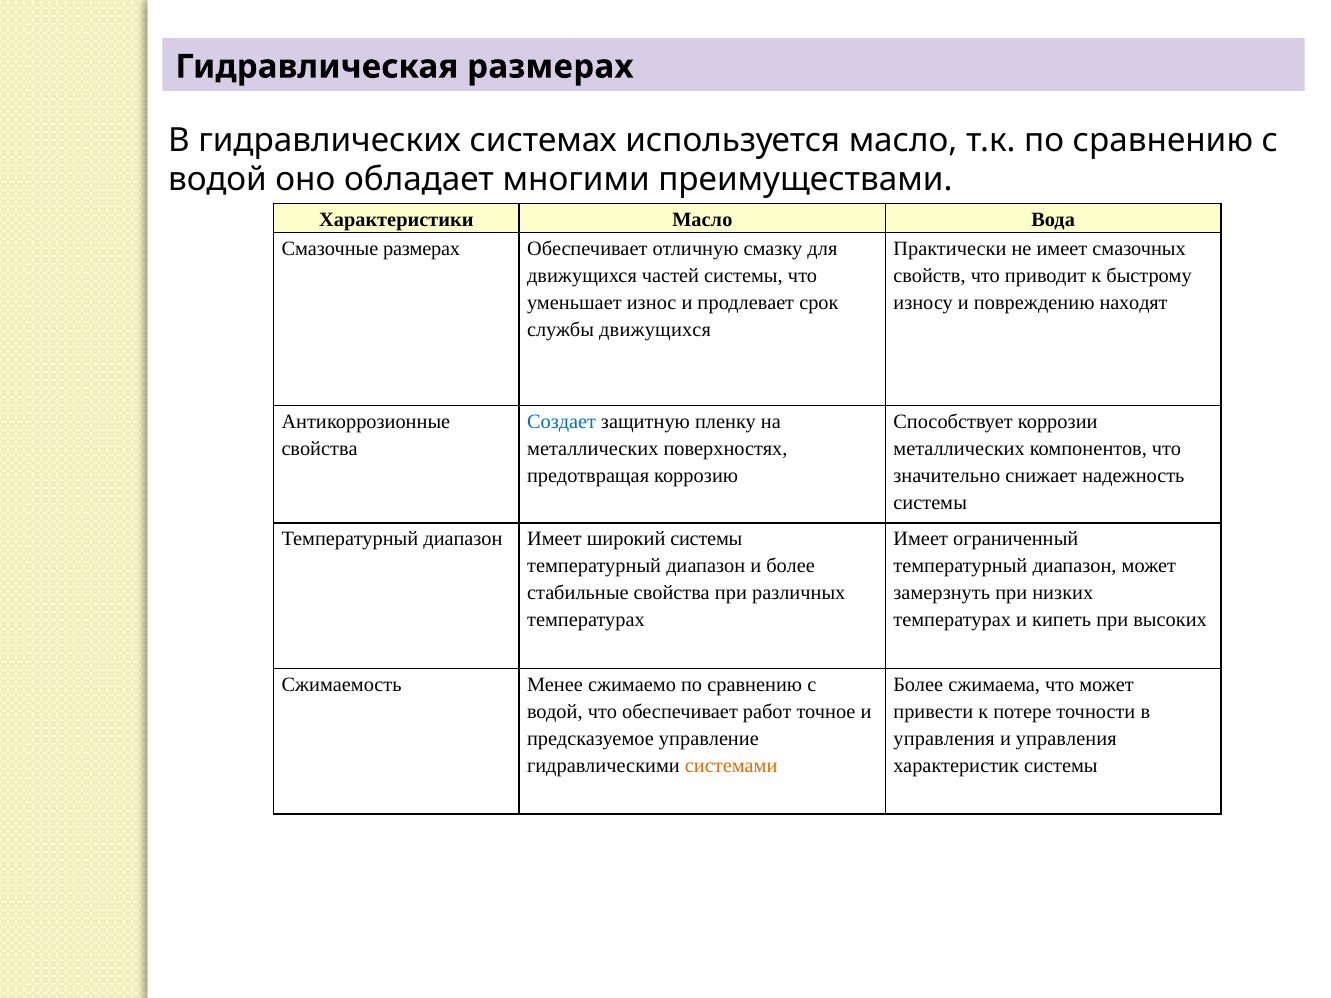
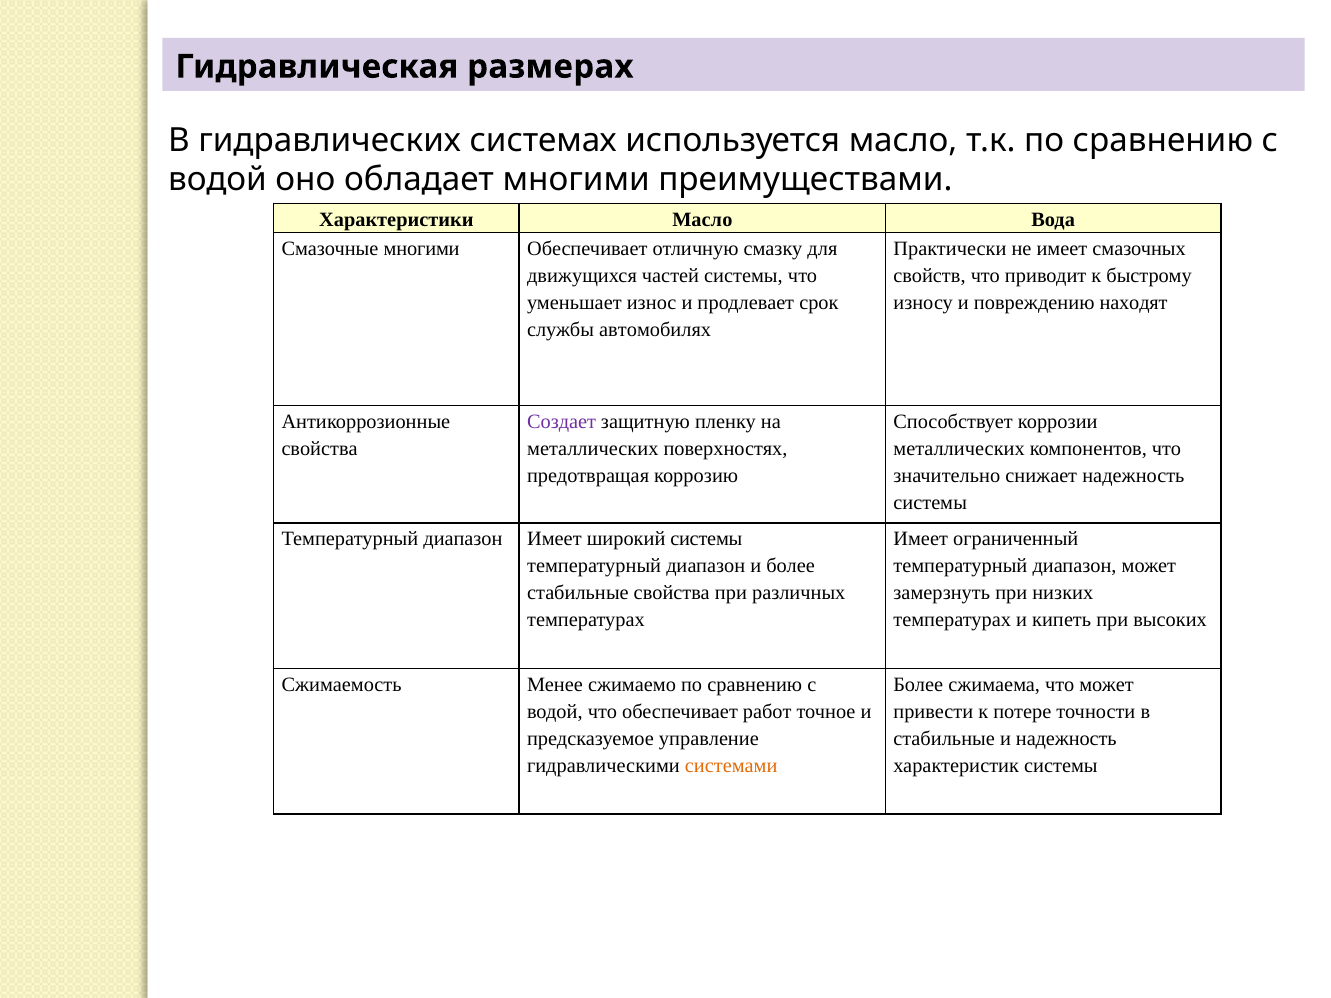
Смазочные размерах: размерах -> многими
службы движущихся: движущихся -> автомобилях
Создает colour: blue -> purple
управления at (944, 739): управления -> стабильные
и управления: управления -> надежность
